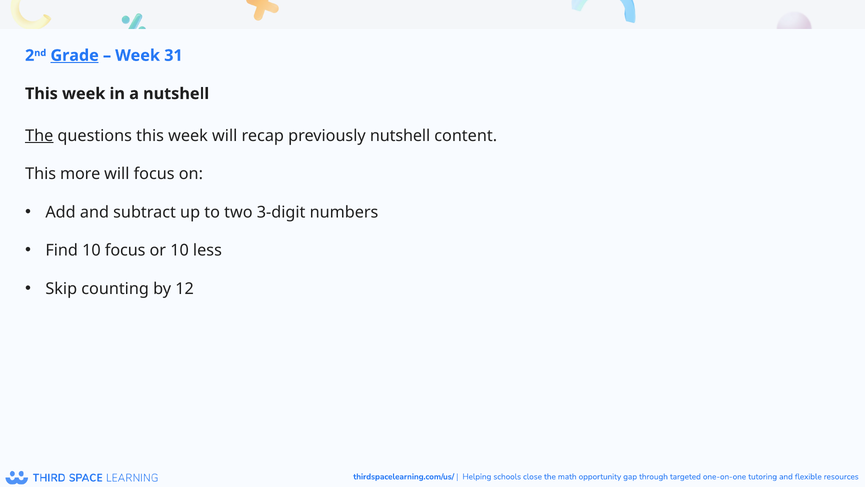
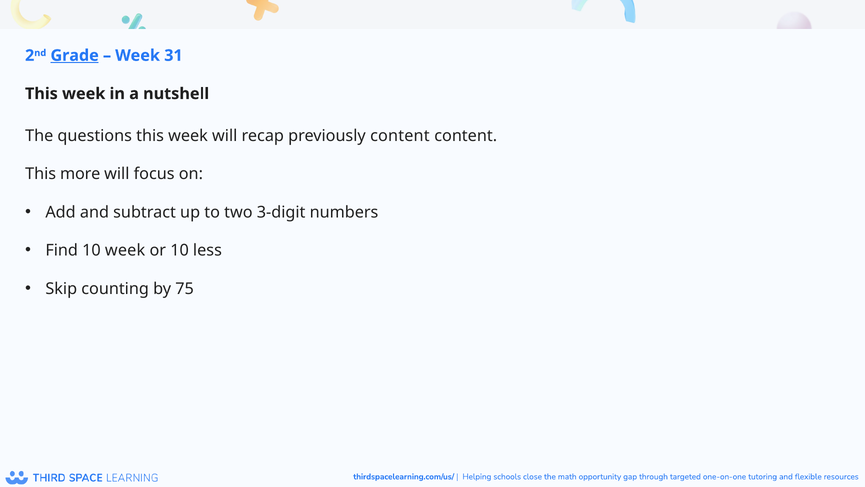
The at (39, 136) underline: present -> none
previously nutshell: nutshell -> content
10 focus: focus -> week
12: 12 -> 75
